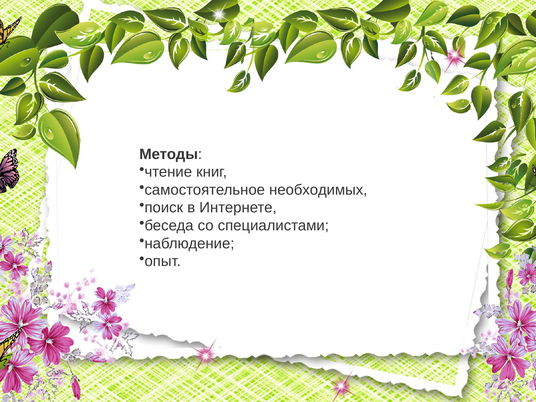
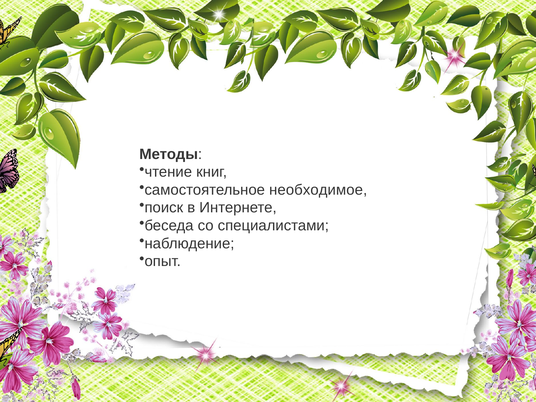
необходимых: необходимых -> необходимое
